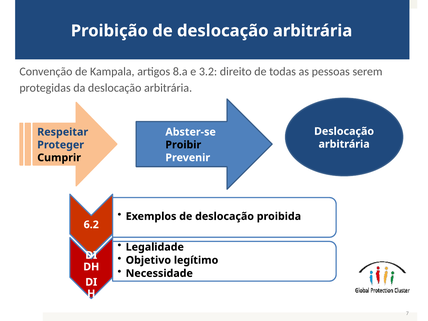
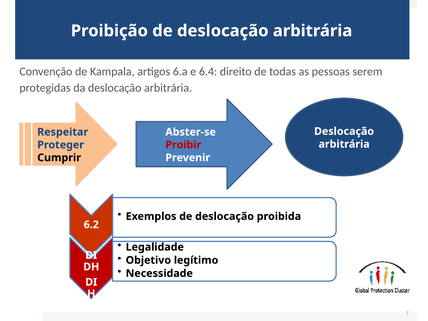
8.a: 8.a -> 6.a
3.2: 3.2 -> 6.4
Proibir colour: black -> red
